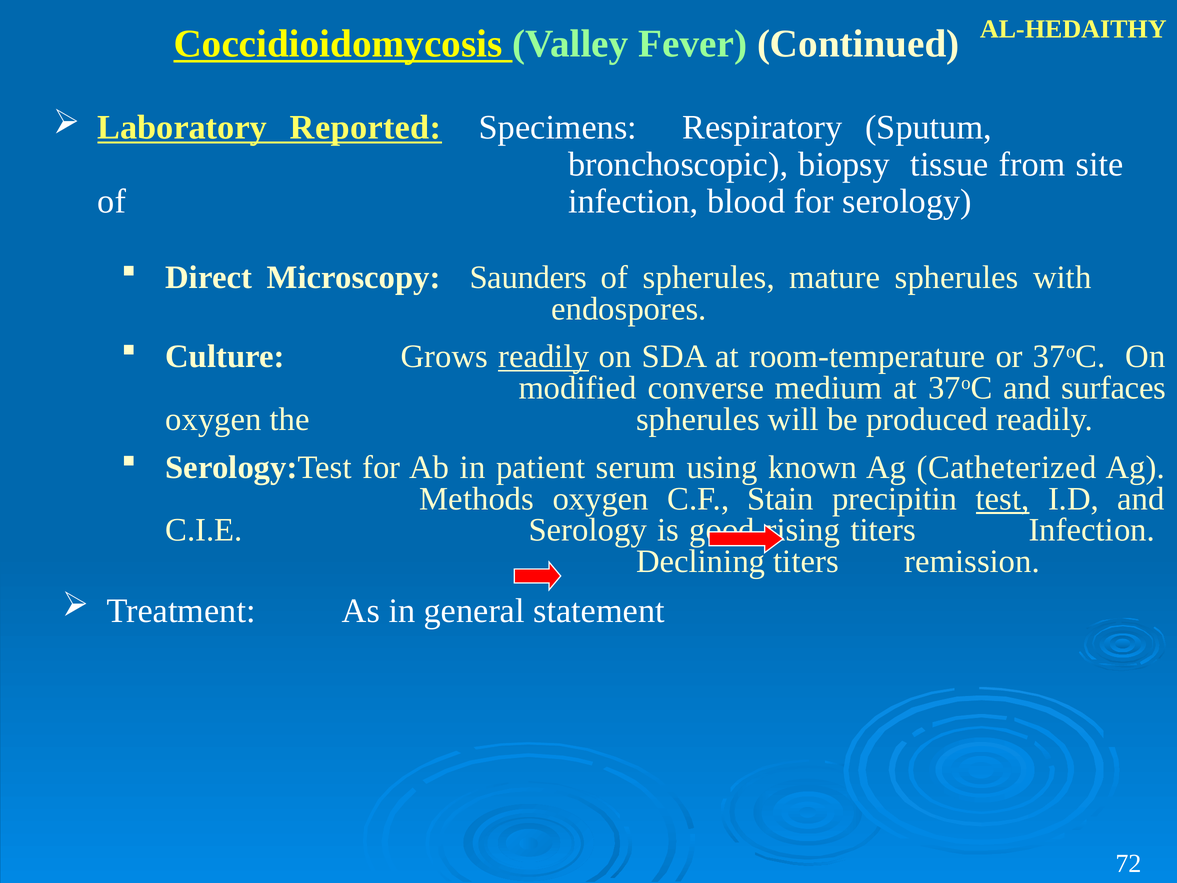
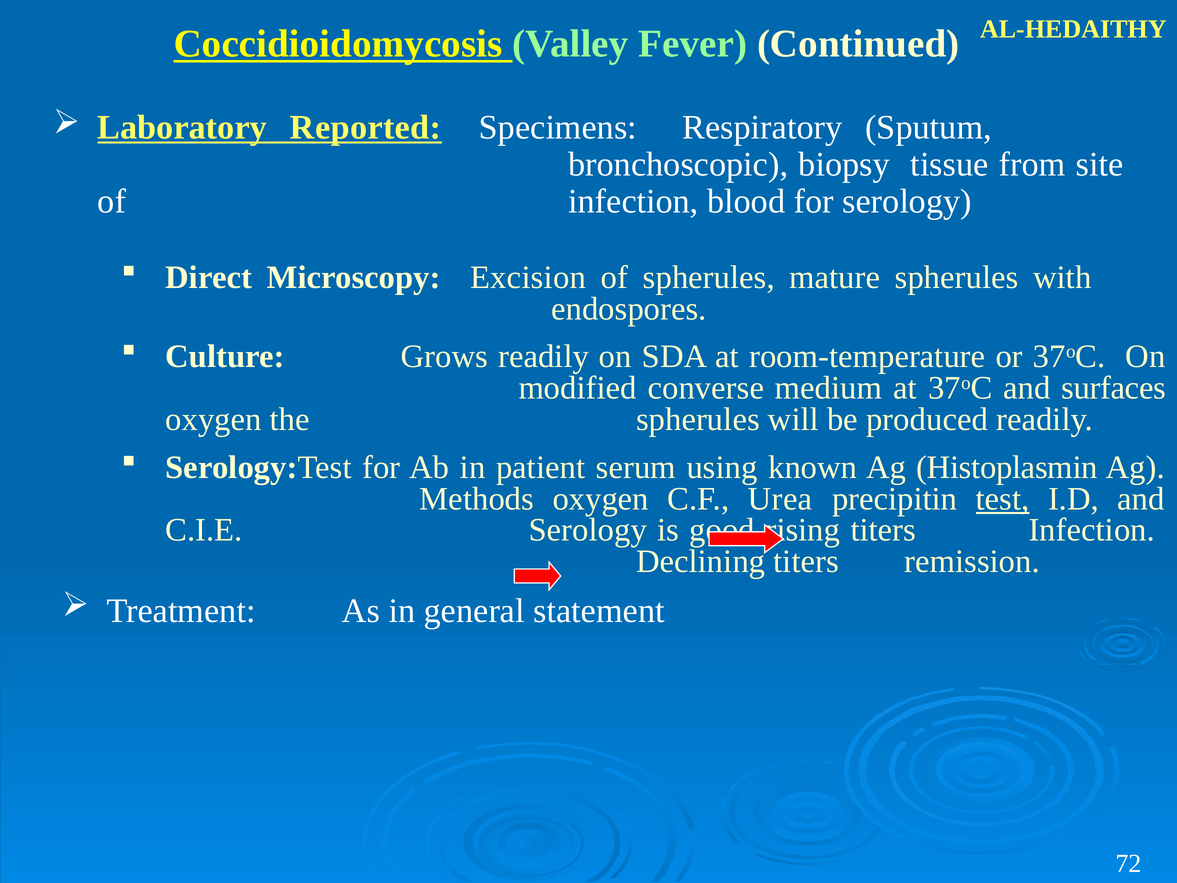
Saunders: Saunders -> Excision
readily at (544, 357) underline: present -> none
Catheterized: Catheterized -> Histoplasmin
Stain: Stain -> Urea
